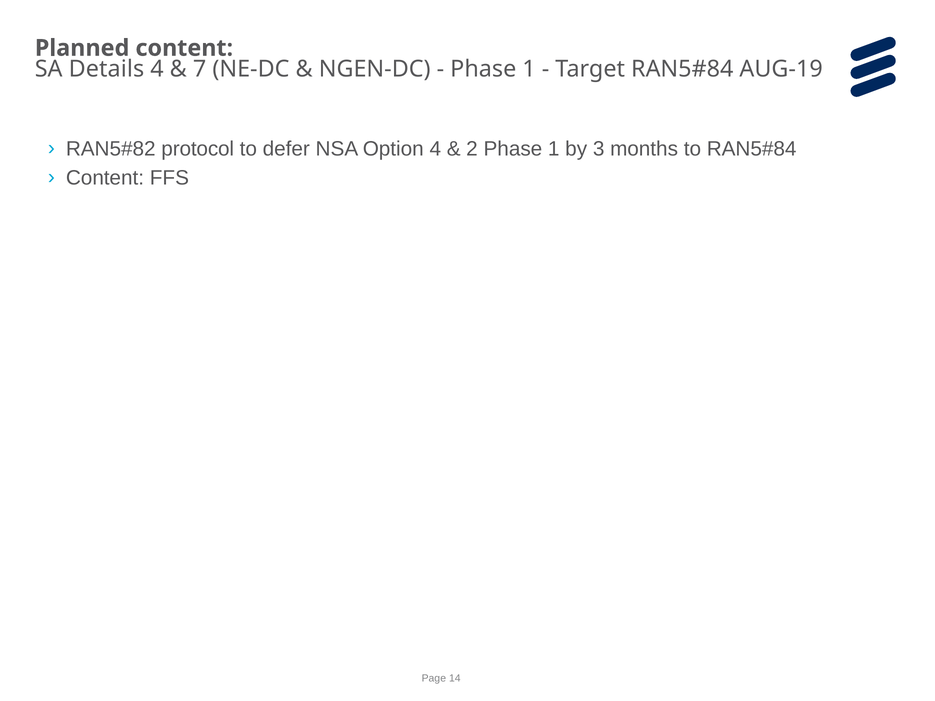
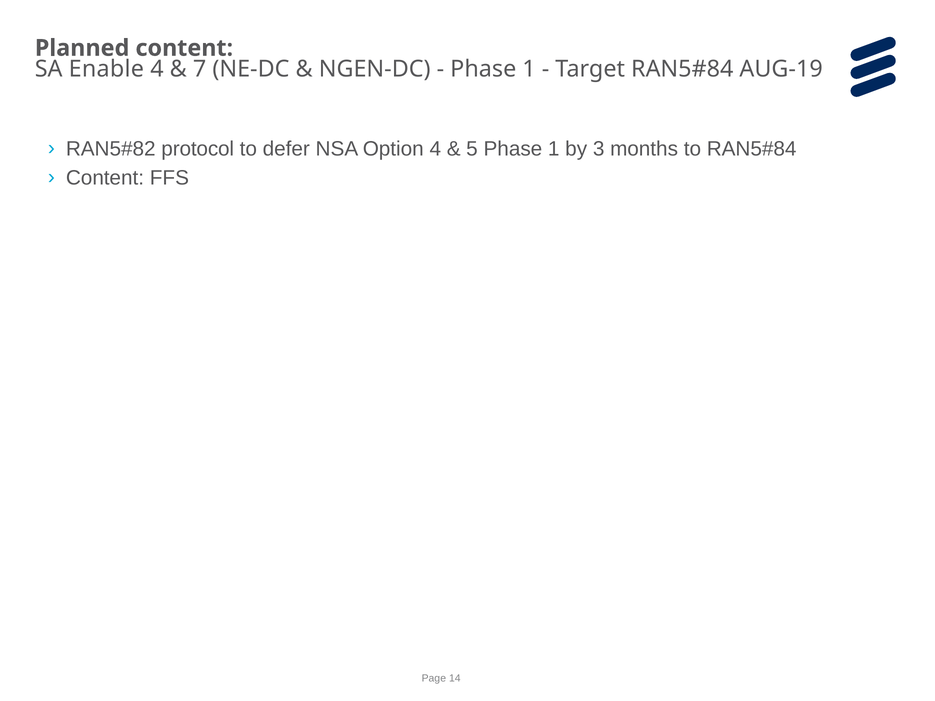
Details: Details -> Enable
2: 2 -> 5
